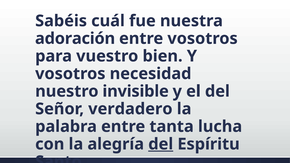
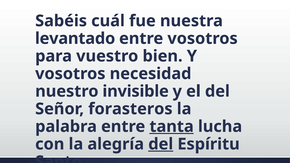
adoración: adoración -> levantado
verdadero: verdadero -> forasteros
tanta underline: none -> present
